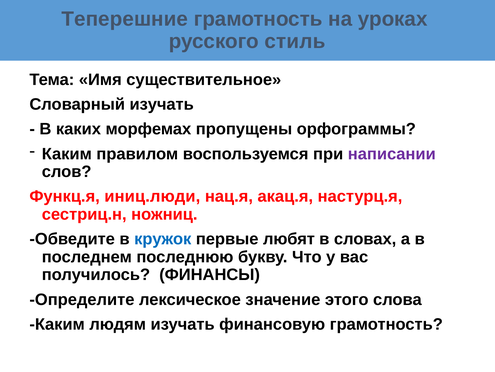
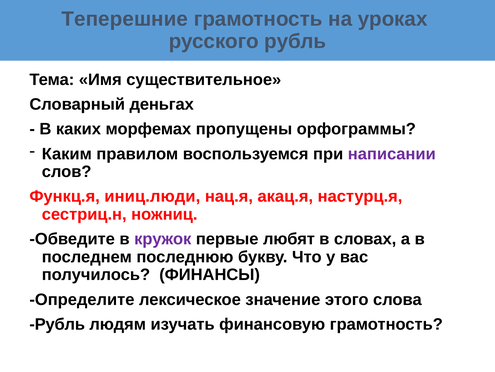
русского стиль: стиль -> рубль
Словарный изучать: изучать -> деньгах
кружок colour: blue -> purple
Каким at (57, 324): Каким -> Рубль
